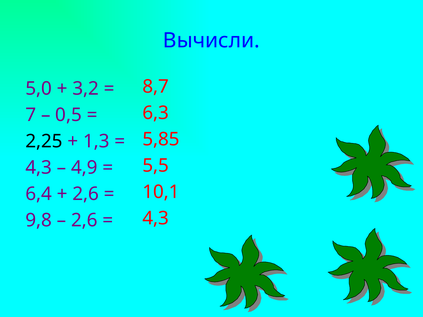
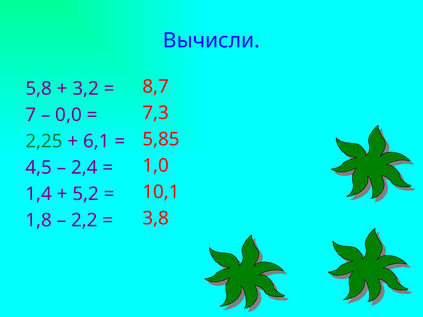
5,0: 5,0 -> 5,8
6,3: 6,3 -> 7,3
0,5: 0,5 -> 0,0
2,25 colour: black -> green
1,3: 1,3 -> 6,1
5,5: 5,5 -> 1,0
4,3 at (39, 168): 4,3 -> 4,5
4,9: 4,9 -> 2,4
6,4: 6,4 -> 1,4
2,6 at (86, 194): 2,6 -> 5,2
4,3 at (156, 218): 4,3 -> 3,8
9,8: 9,8 -> 1,8
2,6 at (84, 220): 2,6 -> 2,2
